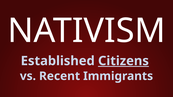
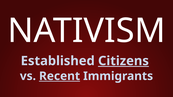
Recent underline: none -> present
